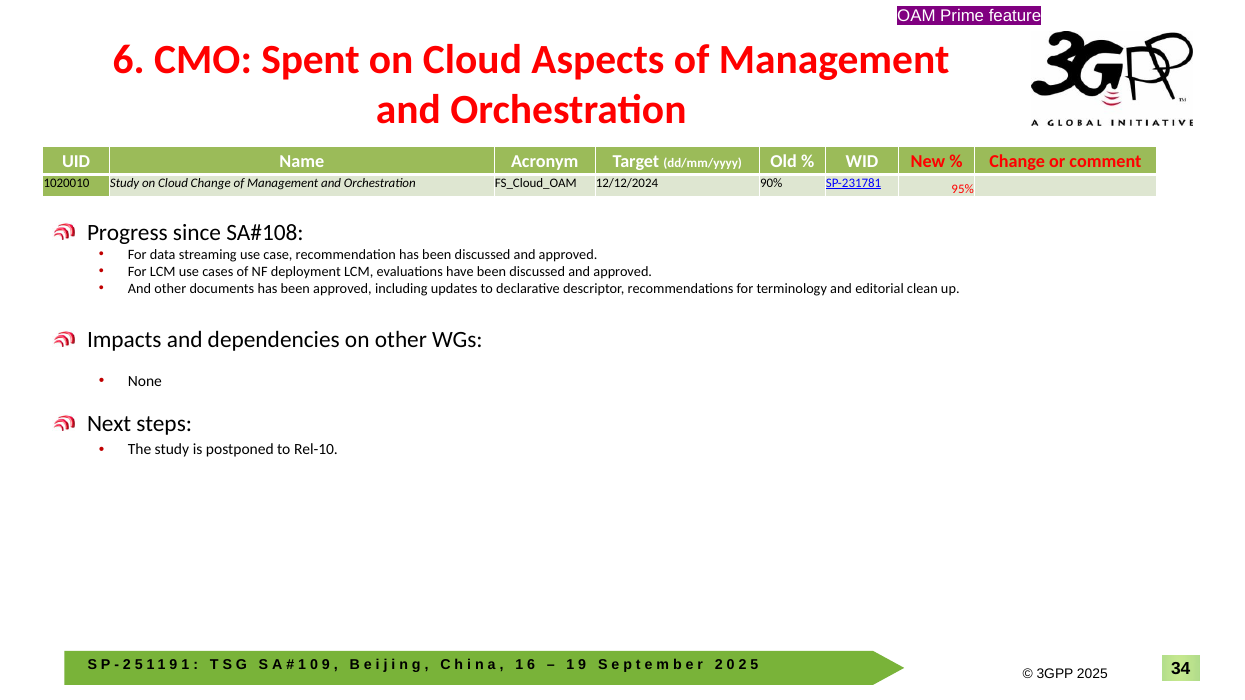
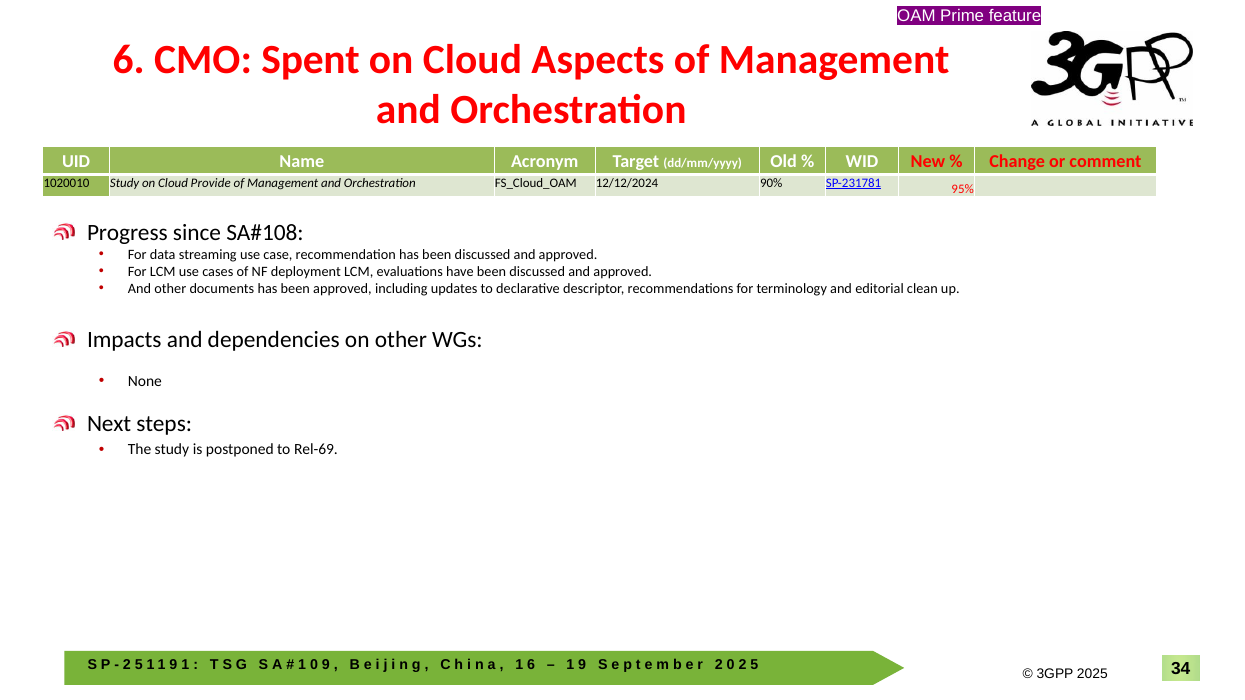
Cloud Change: Change -> Provide
Rel-10: Rel-10 -> Rel-69
